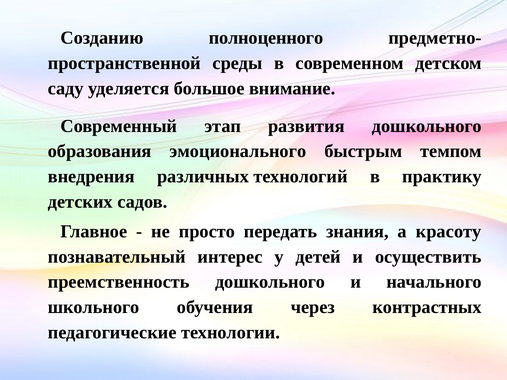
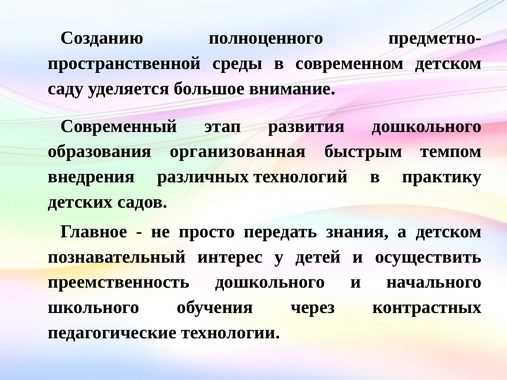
эмоционального: эмоционального -> организованная
а красоту: красоту -> детском
